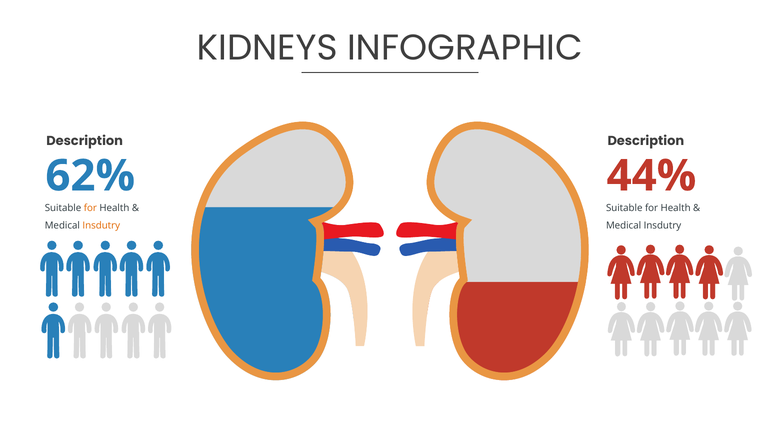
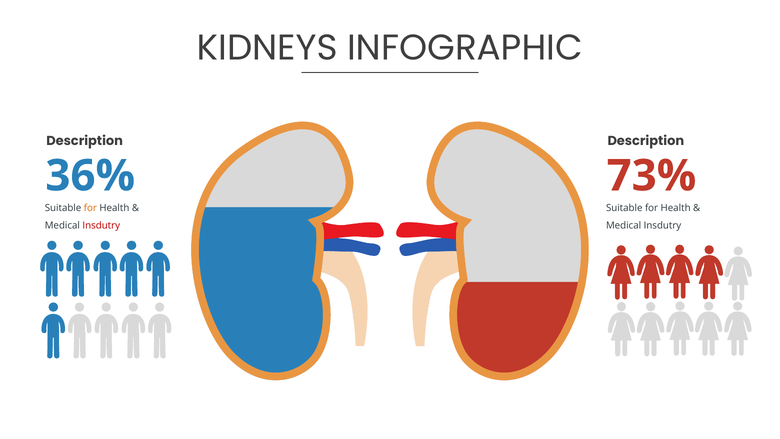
62%: 62% -> 36%
44%: 44% -> 73%
Insdutry at (101, 226) colour: orange -> red
